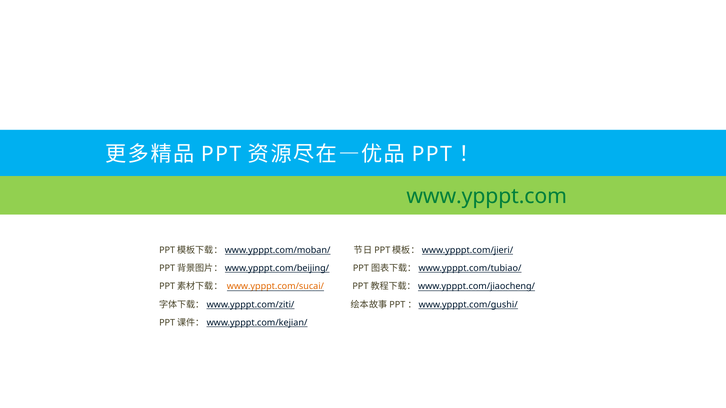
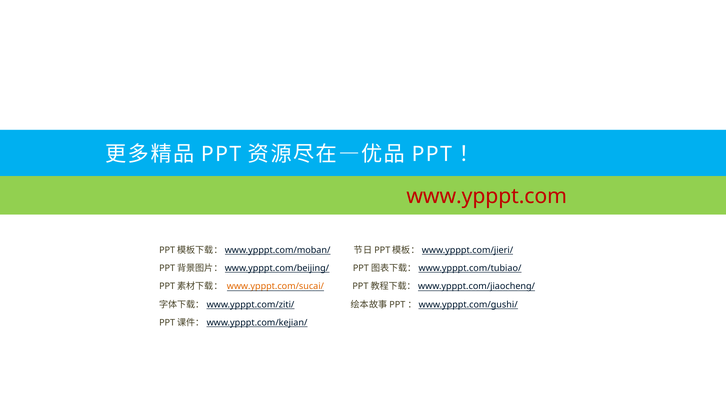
www.ypppt.com colour: green -> red
